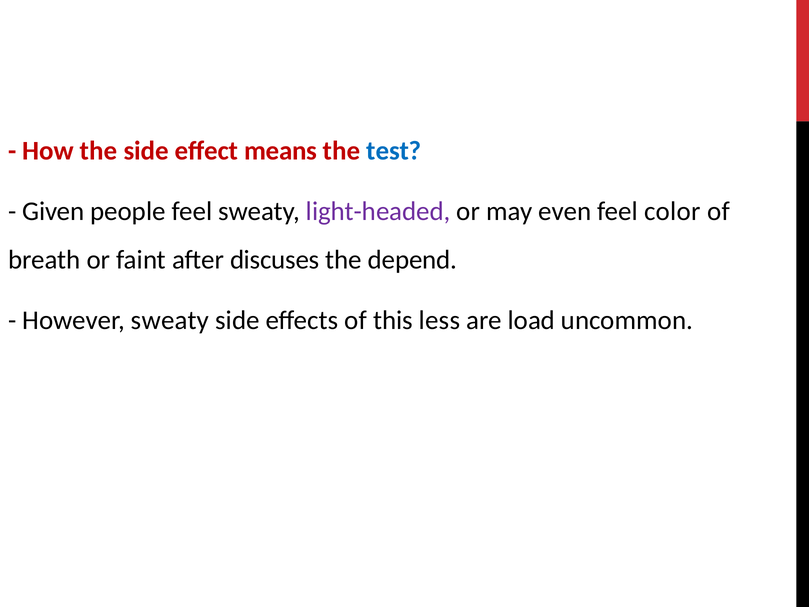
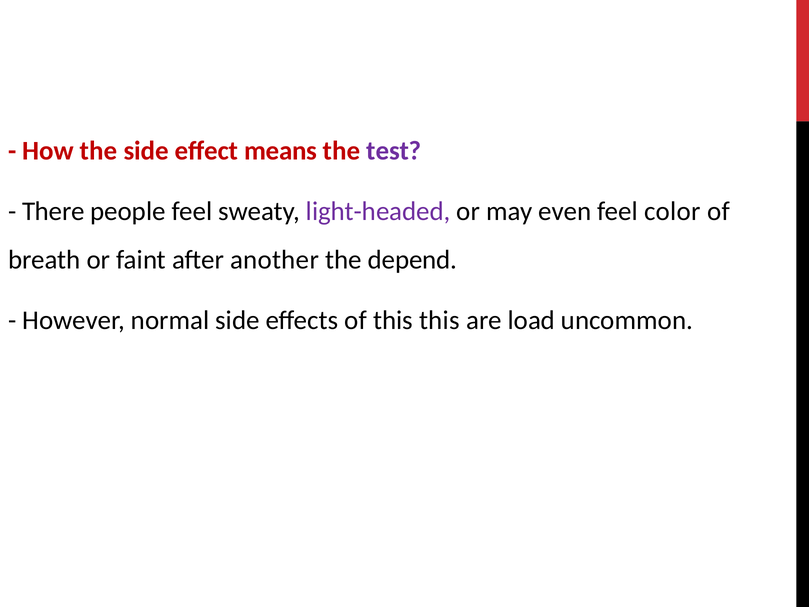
test colour: blue -> purple
Given: Given -> There
discuses: discuses -> another
However sweaty: sweaty -> normal
this less: less -> this
